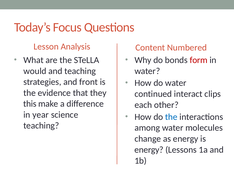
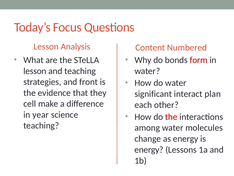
would at (35, 71): would -> lesson
continued: continued -> significant
clips: clips -> plan
this: this -> cell
the at (171, 117) colour: blue -> red
